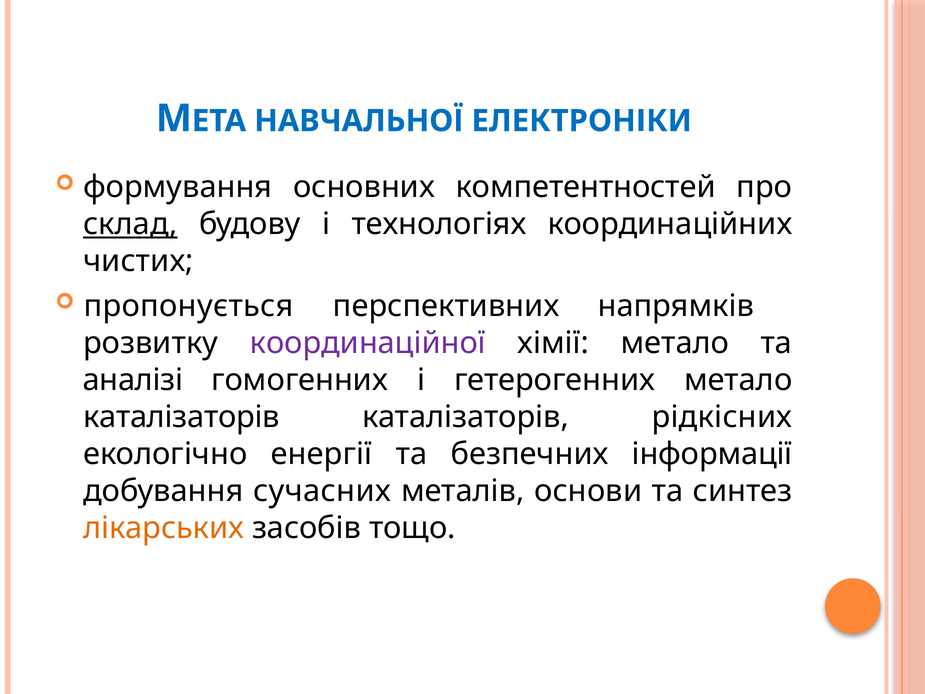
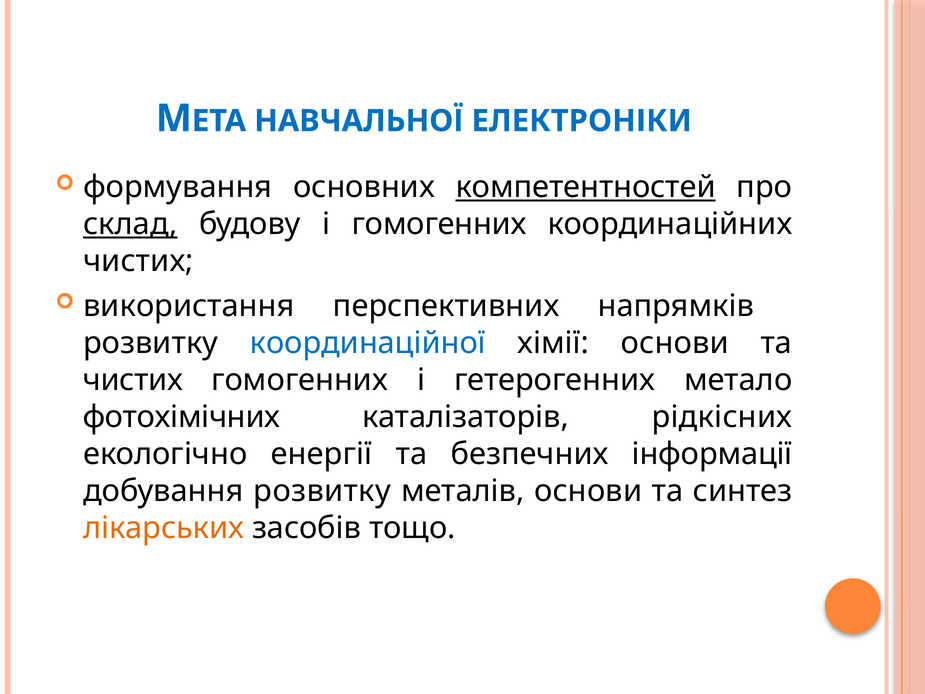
компетентностей underline: none -> present
і технологіях: технологіях -> гомогенних
пропонується: пропонується -> використання
координаційної colour: purple -> blue
хімії метало: метало -> основи
аналізі at (133, 380): аналізі -> чистих
каталізаторів at (181, 417): каталізаторів -> фотохімічних
добування сучасних: сучасних -> розвитку
